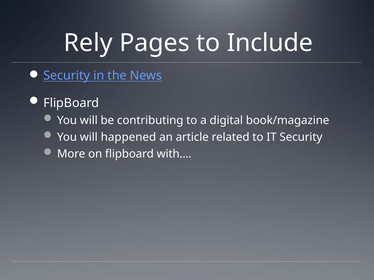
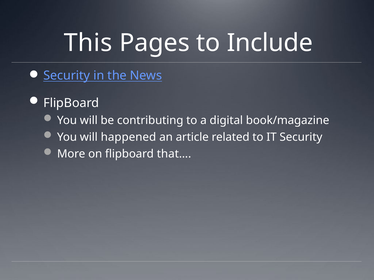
Rely: Rely -> This
with…: with… -> that…
